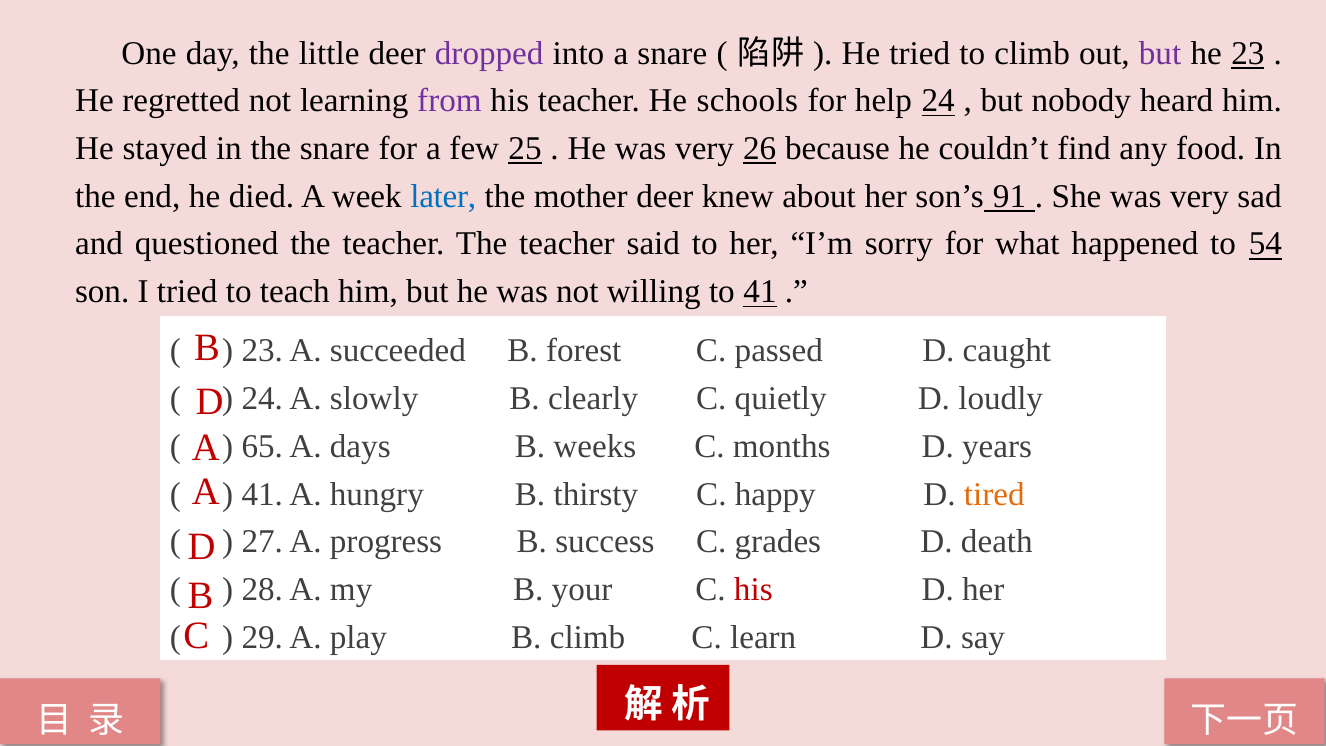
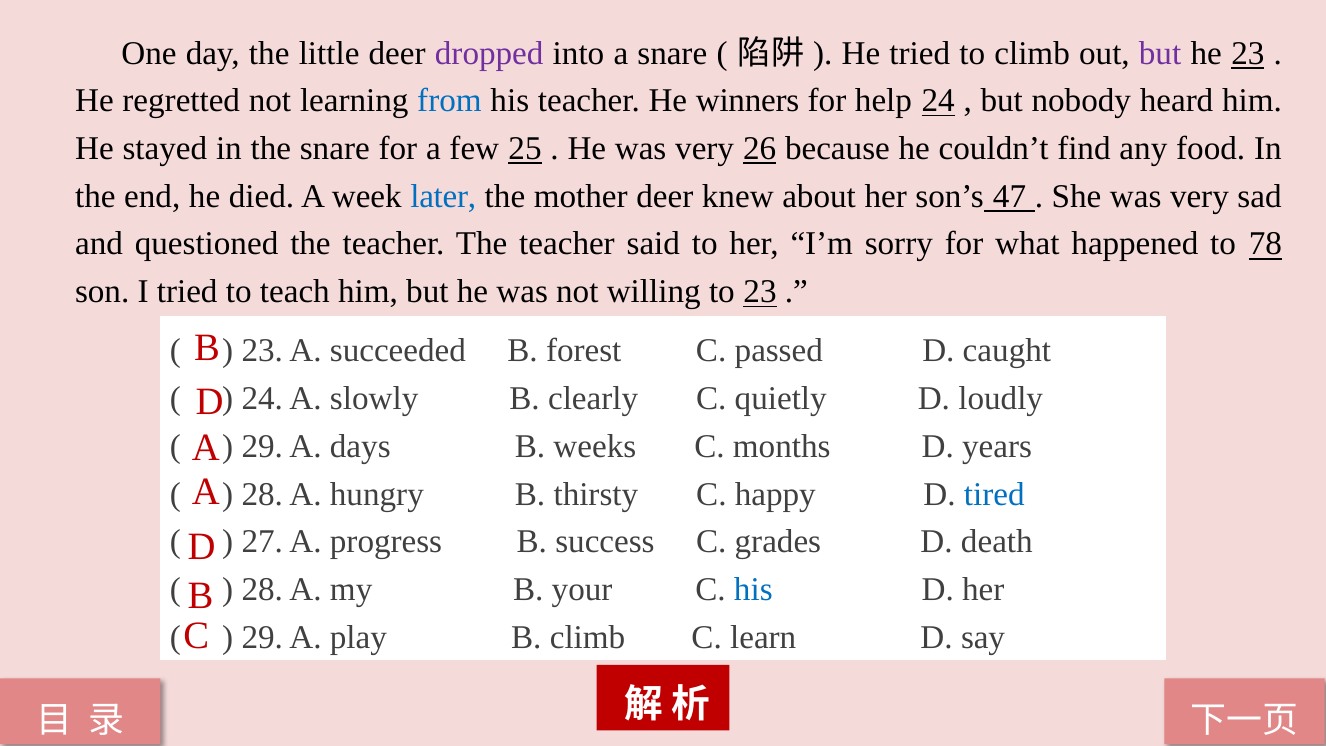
from colour: purple -> blue
schools: schools -> winners
91: 91 -> 47
54: 54 -> 78
to 41: 41 -> 23
65 at (262, 446): 65 -> 29
41 at (262, 494): 41 -> 28
tired colour: orange -> blue
his at (753, 590) colour: red -> blue
